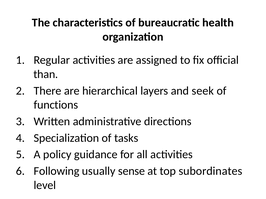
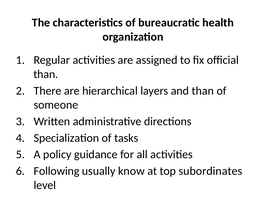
and seek: seek -> than
functions: functions -> someone
sense: sense -> know
